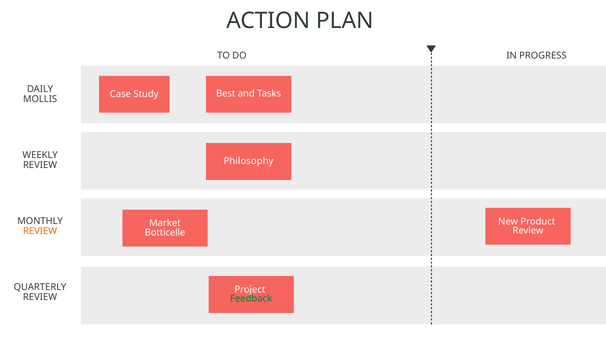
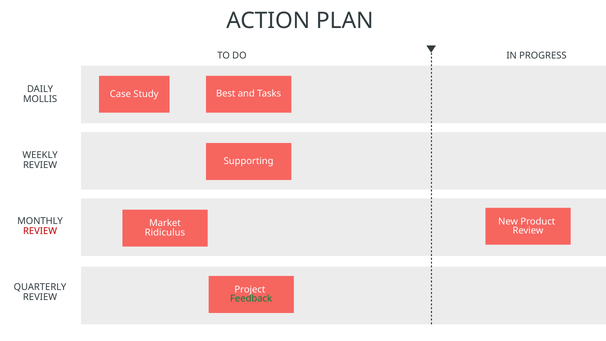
Philosophy: Philosophy -> Supporting
REVIEW at (40, 231) colour: orange -> red
Botticelle: Botticelle -> Ridiculus
